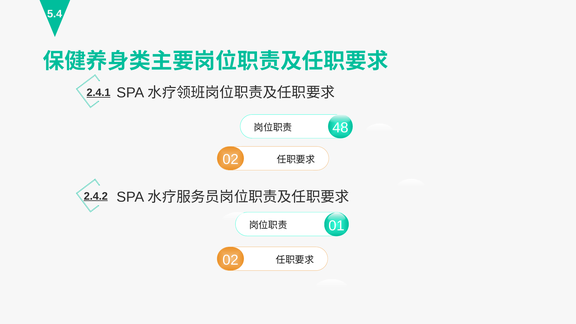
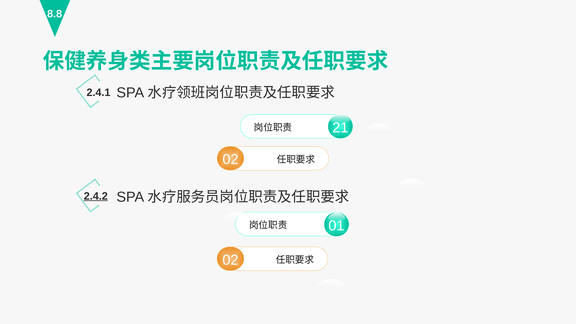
5.4: 5.4 -> 8.8
2.4.1 underline: present -> none
48: 48 -> 21
